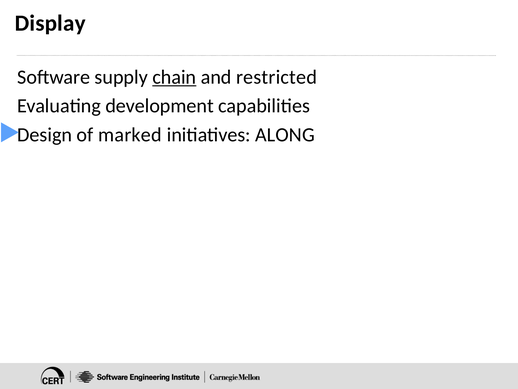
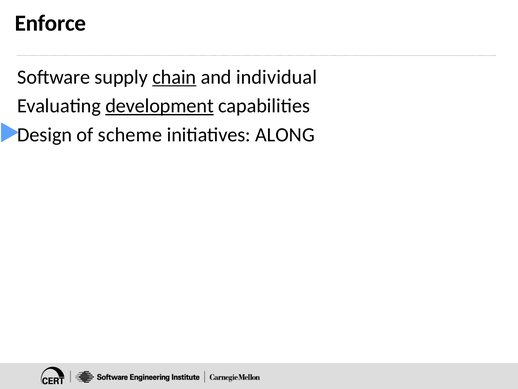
Display: Display -> Enforce
restricted: restricted -> individual
development underline: none -> present
marked: marked -> scheme
